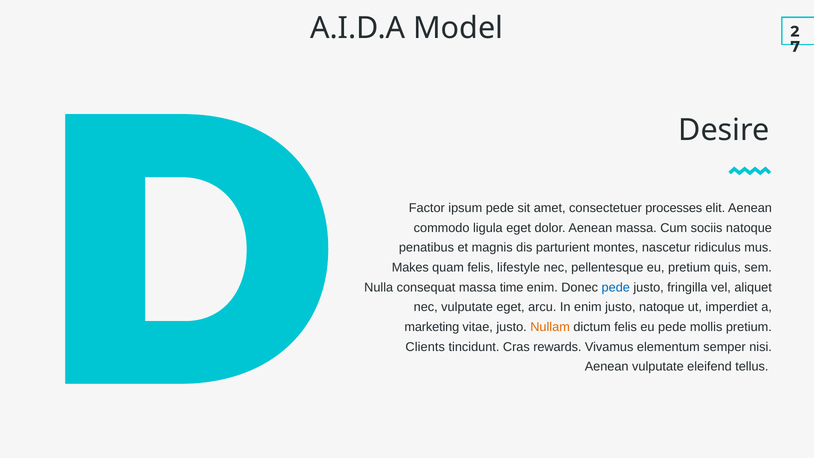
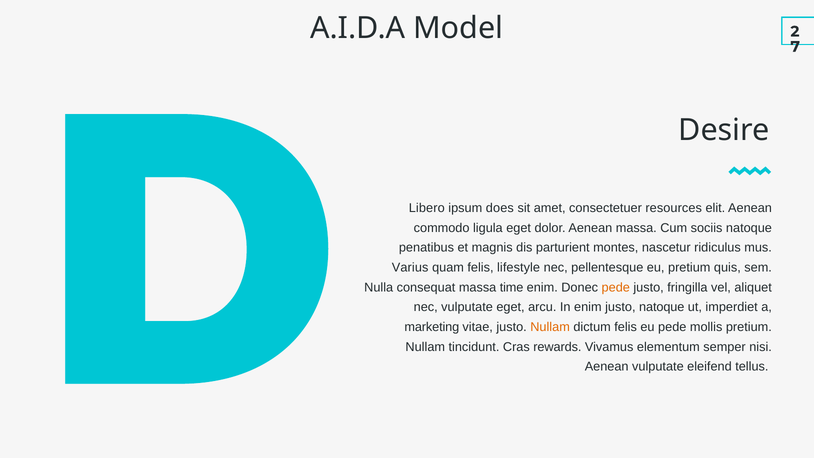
Factor: Factor -> Libero
ipsum pede: pede -> does
processes: processes -> resources
Makes: Makes -> Varius
pede at (616, 287) colour: blue -> orange
Clients at (425, 347): Clients -> Nullam
